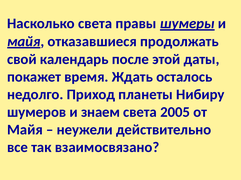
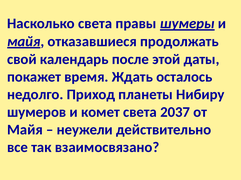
знаем: знаем -> комет
2005: 2005 -> 2037
